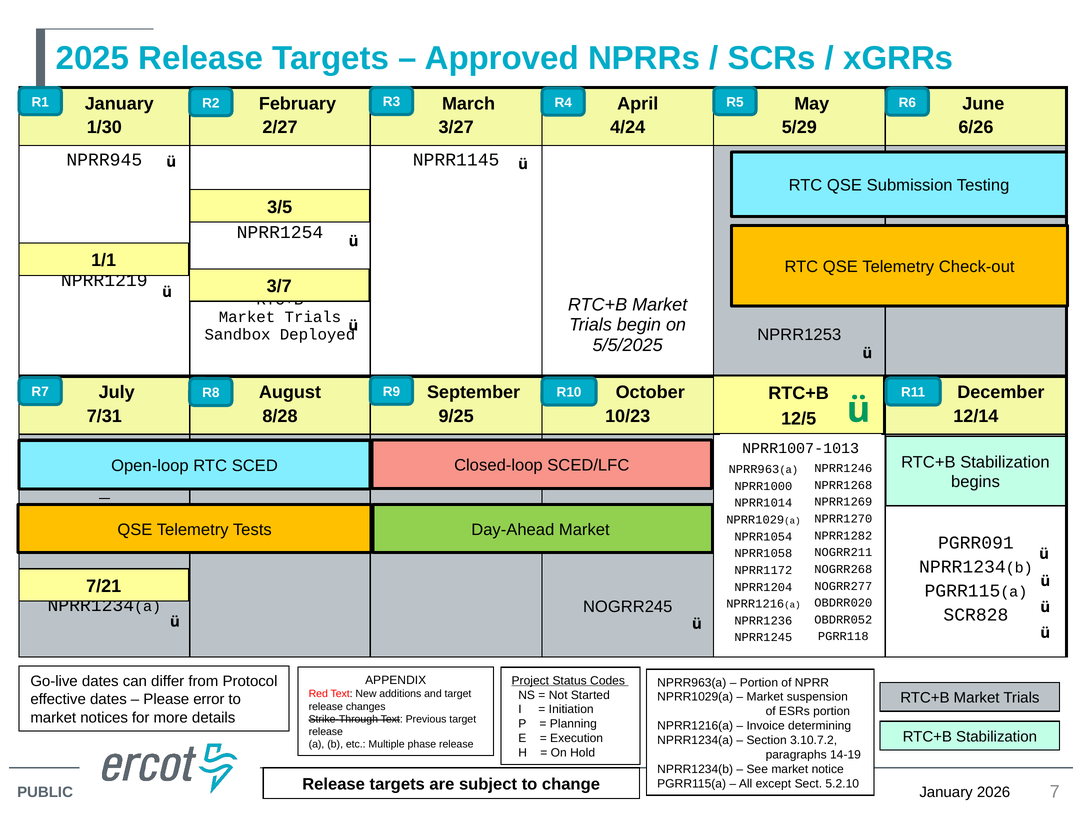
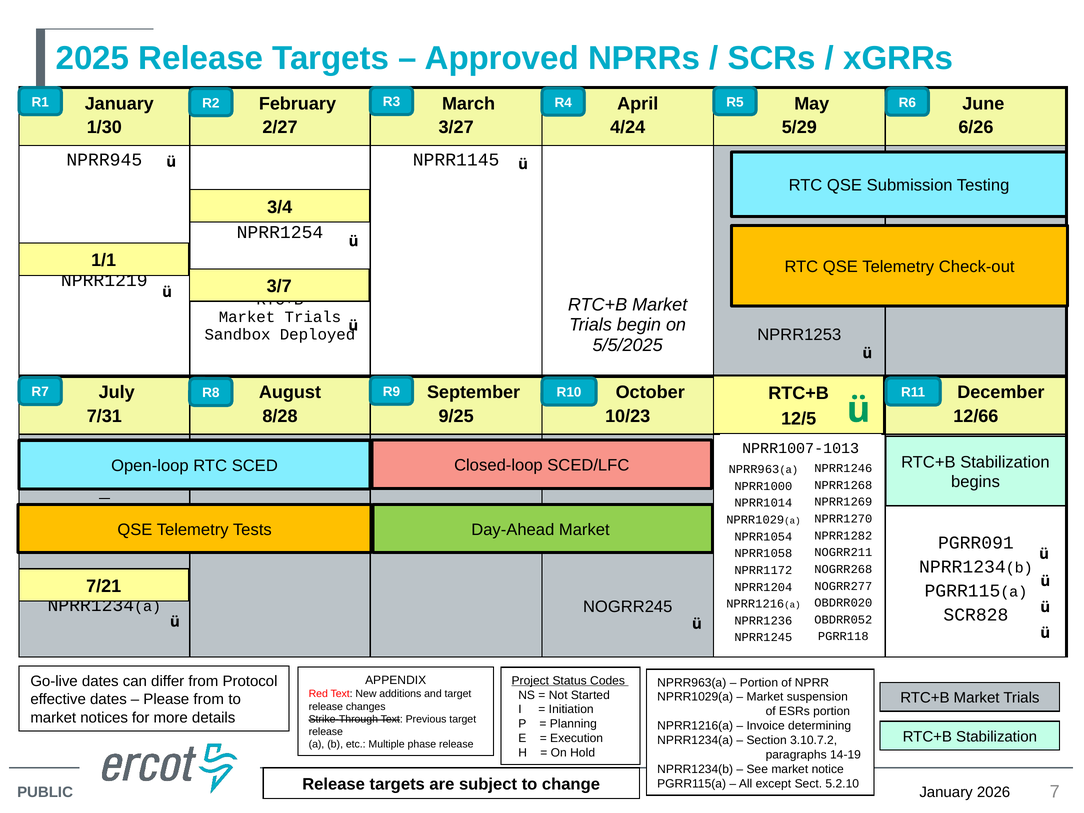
3/5: 3/5 -> 3/4
12/14: 12/14 -> 12/66
Please error: error -> from
